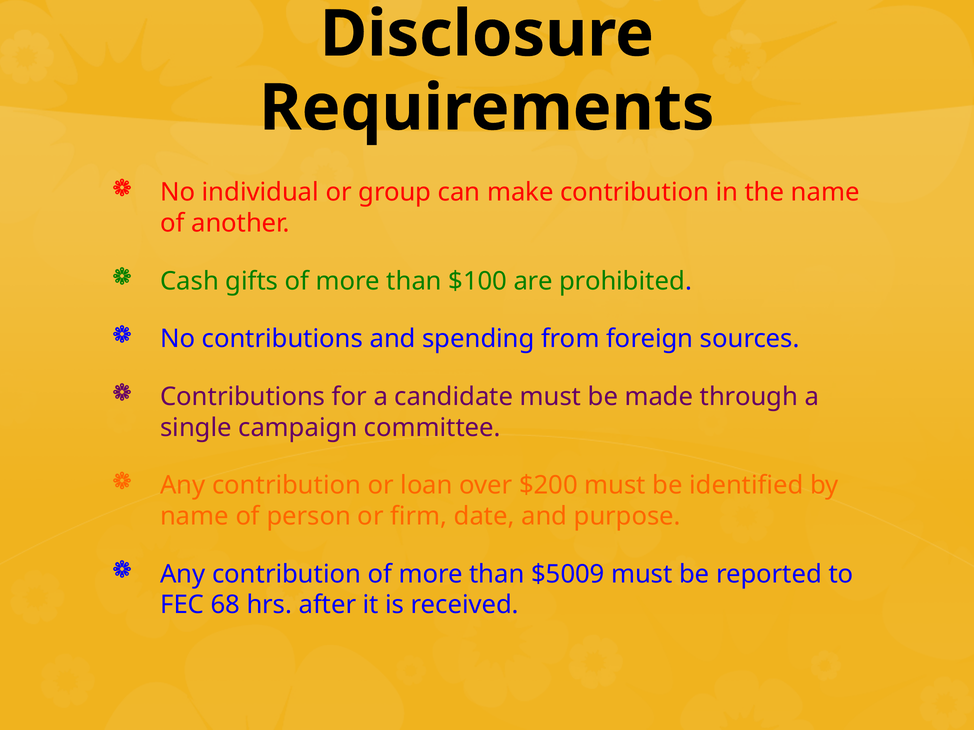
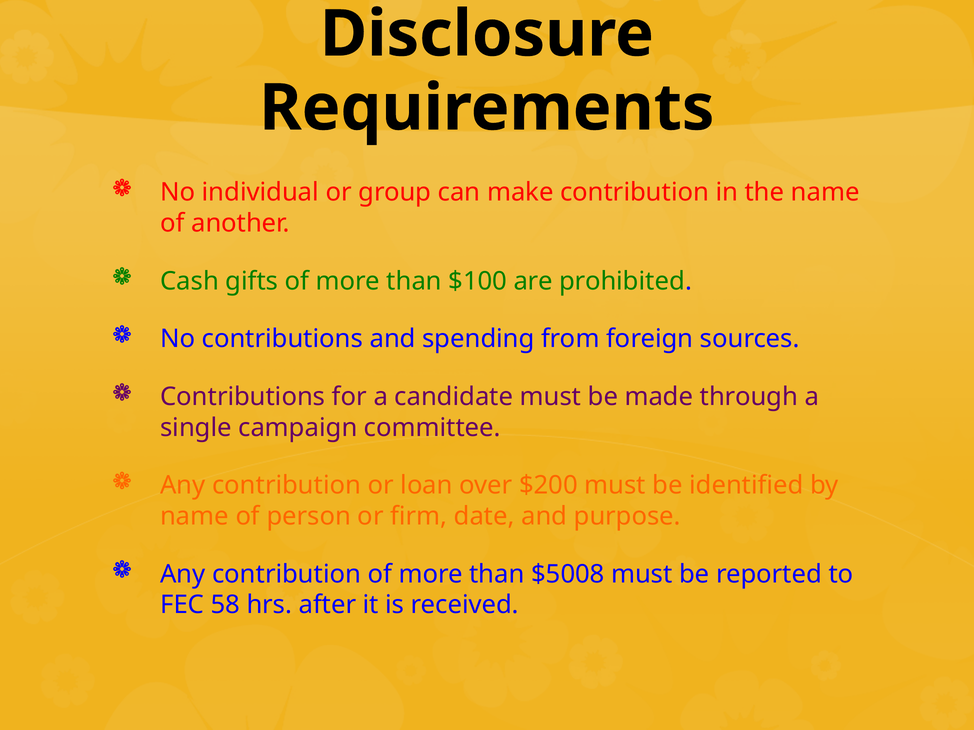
$5009: $5009 -> $5008
68: 68 -> 58
